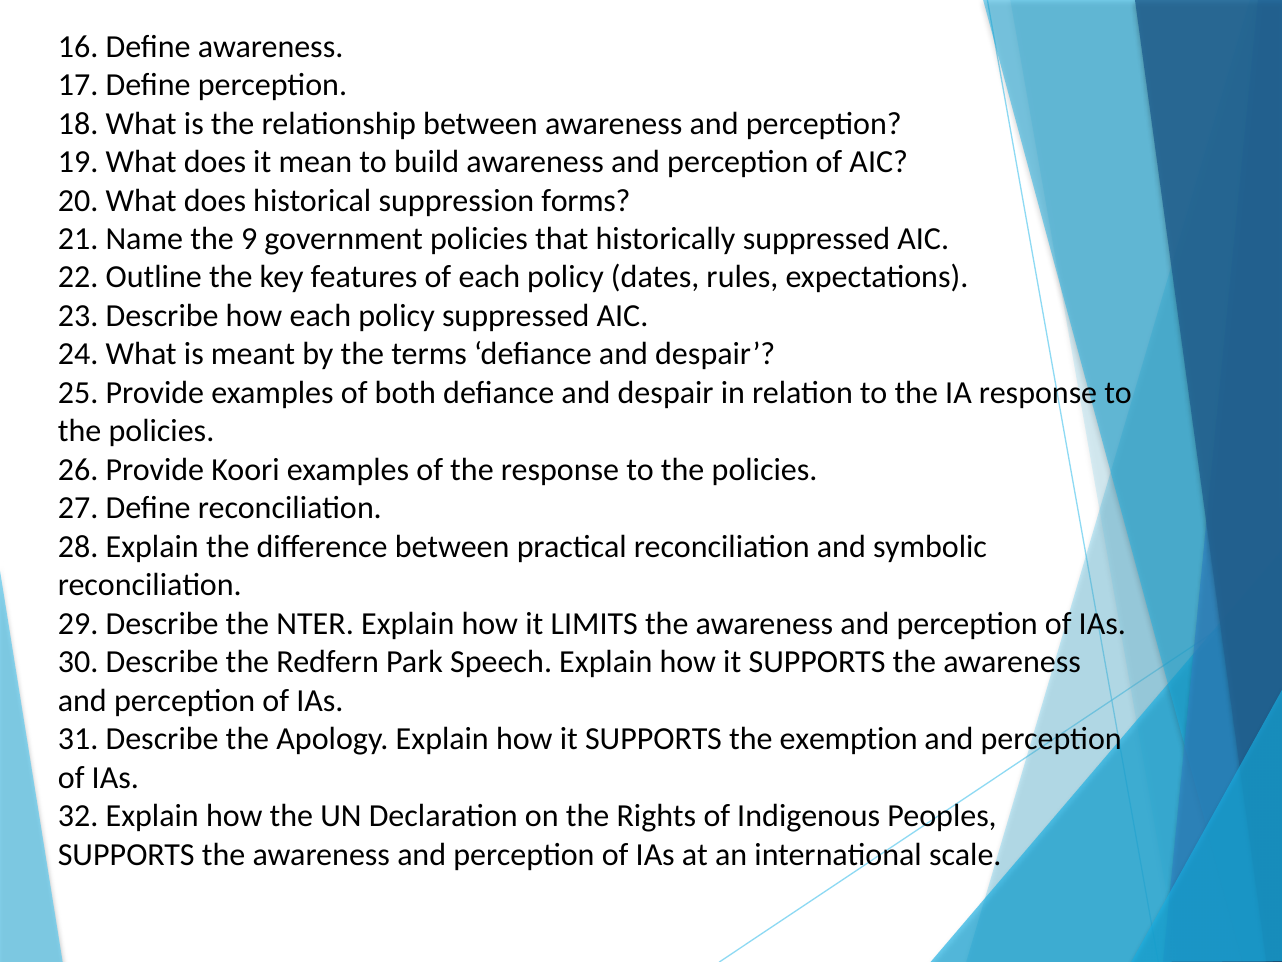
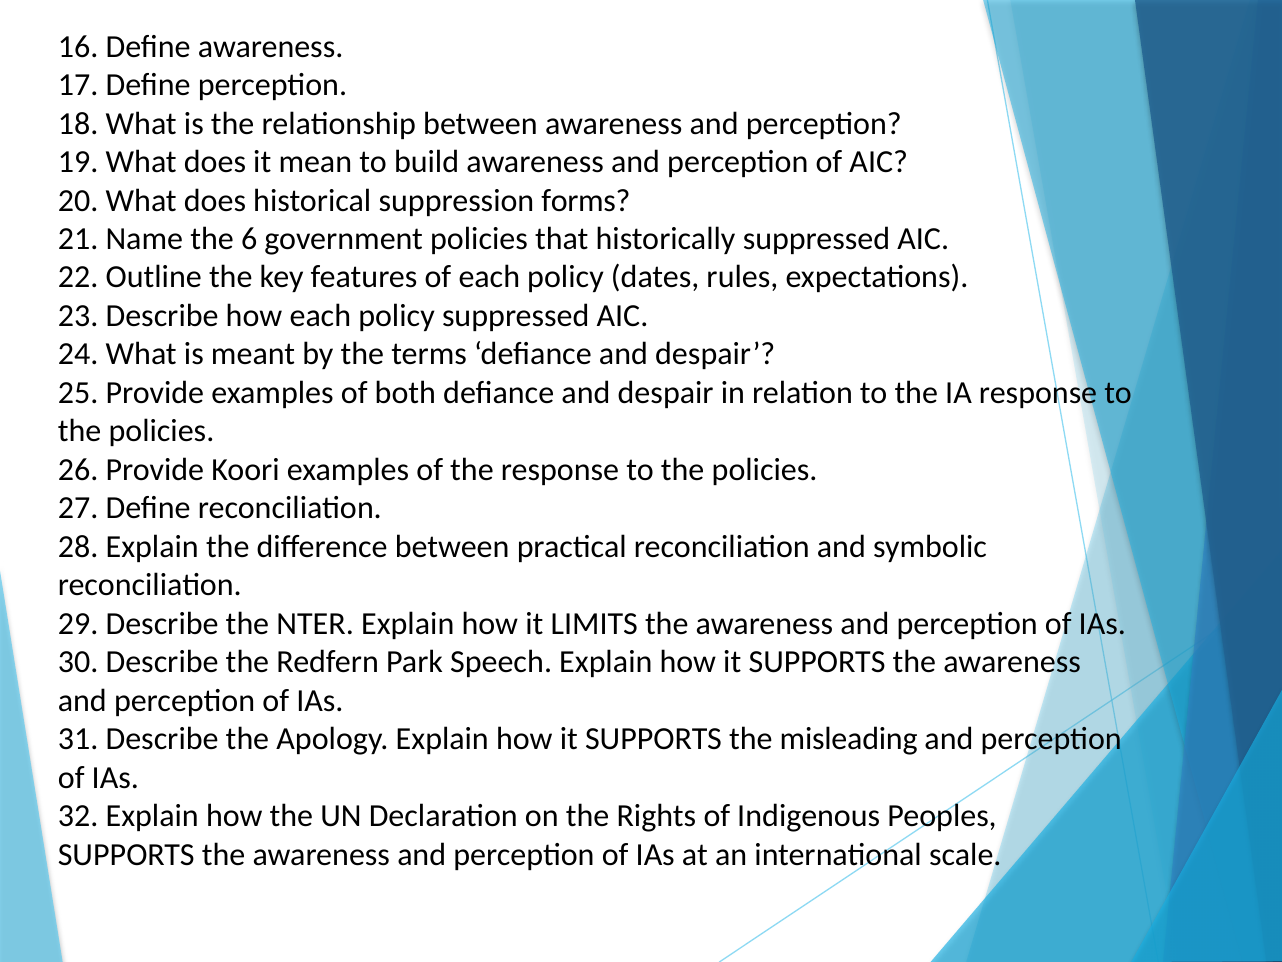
9: 9 -> 6
exemption: exemption -> misleading
